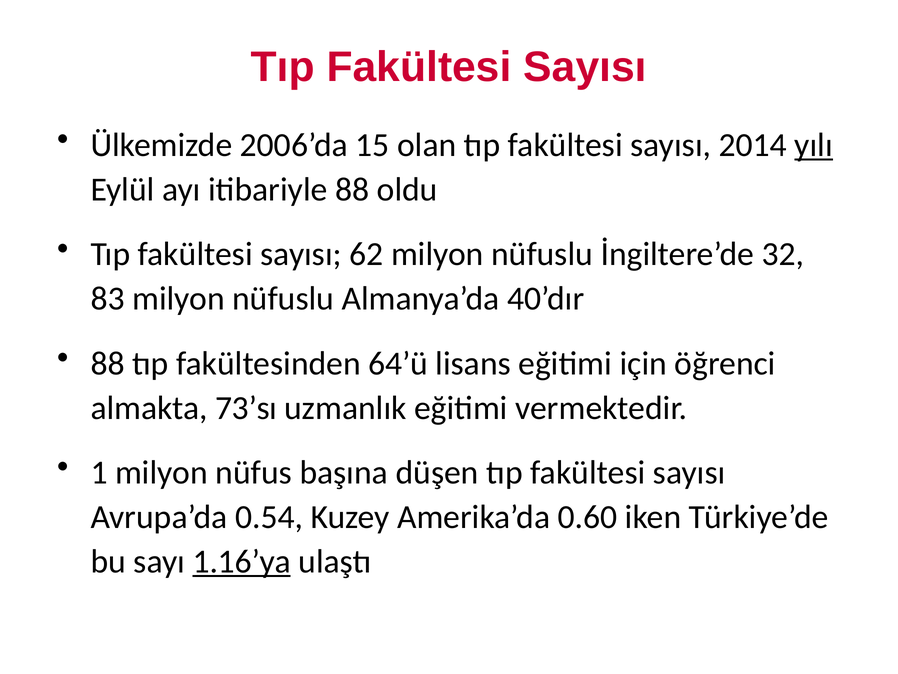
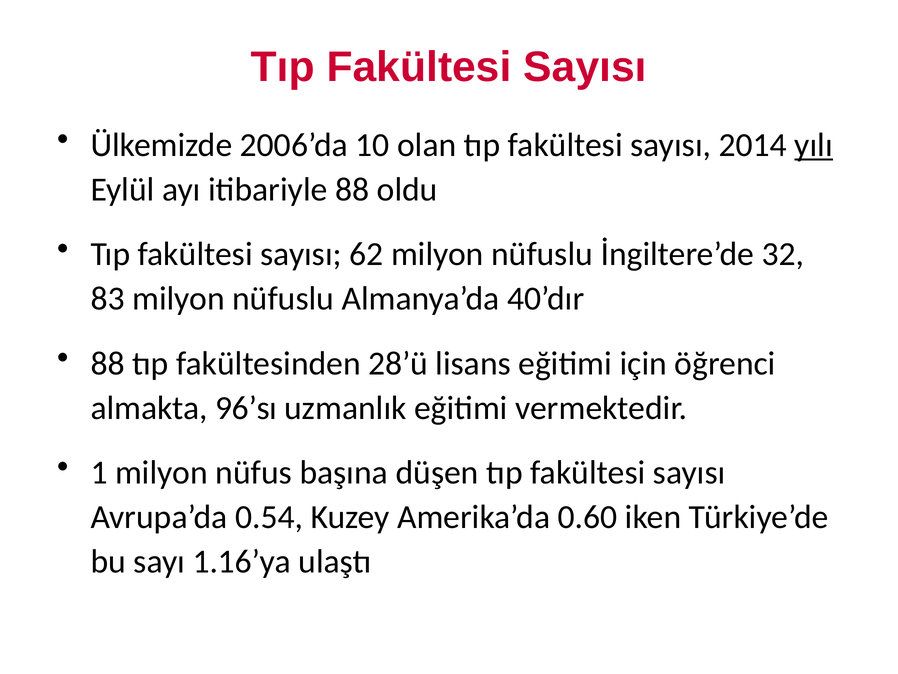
15: 15 -> 10
64’ü: 64’ü -> 28’ü
73’sı: 73’sı -> 96’sı
1.16’ya underline: present -> none
